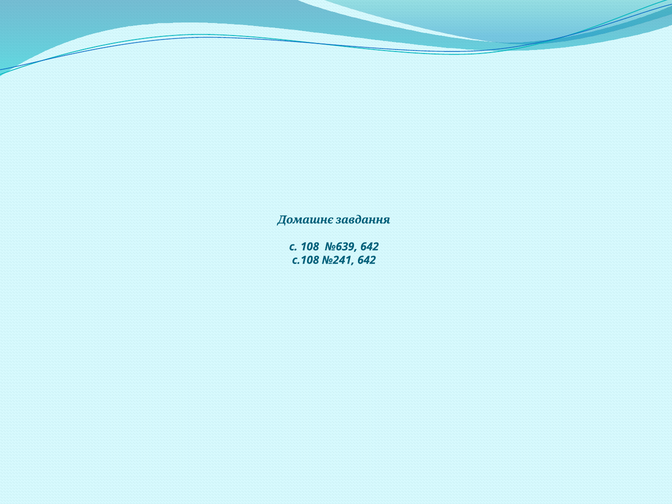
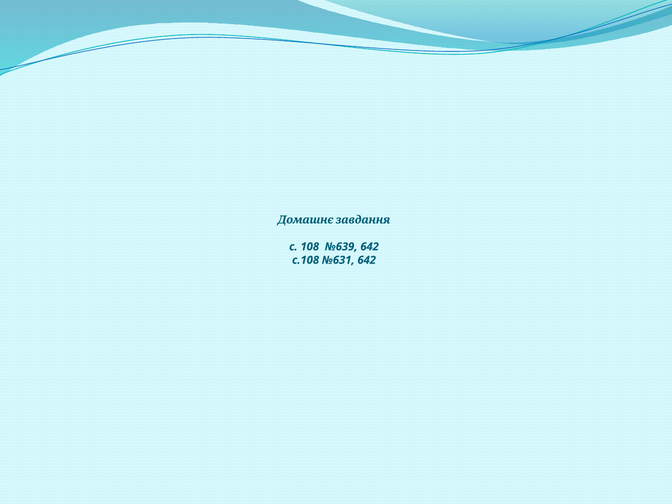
№241: №241 -> №631
